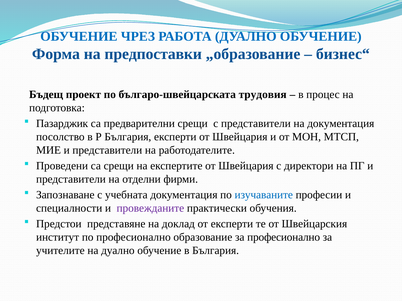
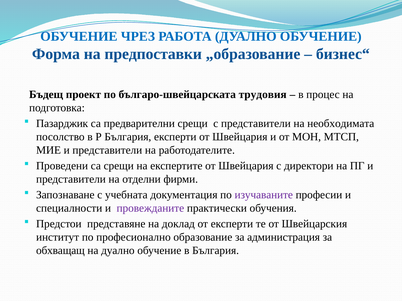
на документация: документация -> необходимата
изучаваните colour: blue -> purple
за професионално: професионално -> администрация
учителите: учителите -> обхващащ
